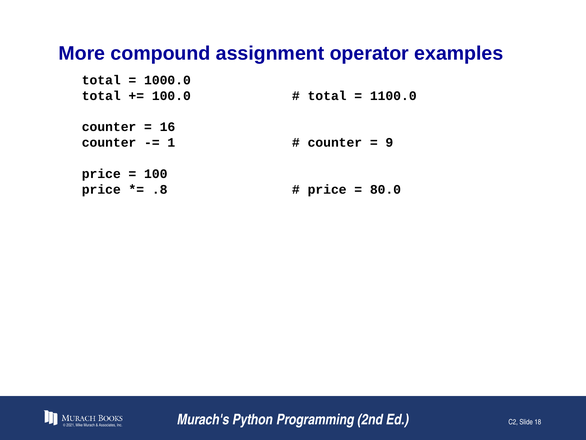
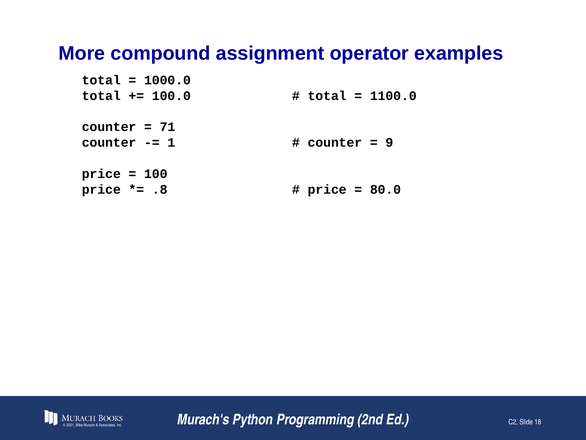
16: 16 -> 71
